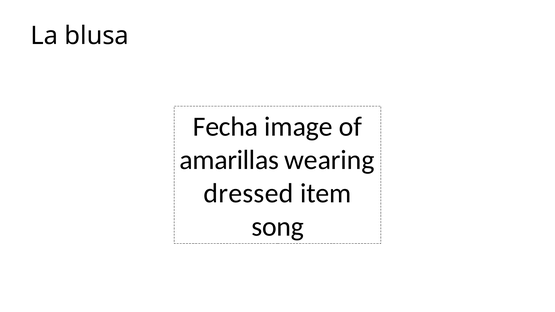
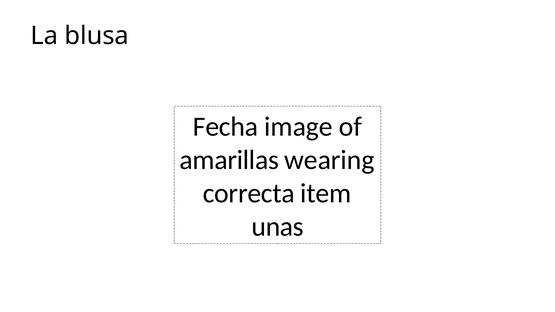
dressed: dressed -> correcta
song: song -> unas
